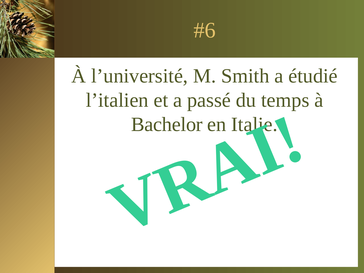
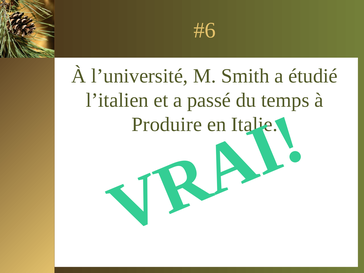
Bachelor: Bachelor -> Produire
